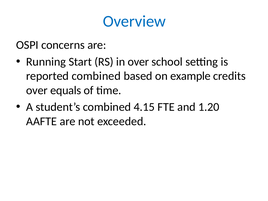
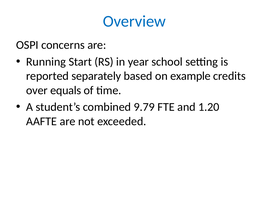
in over: over -> year
reported combined: combined -> separately
4.15: 4.15 -> 9.79
